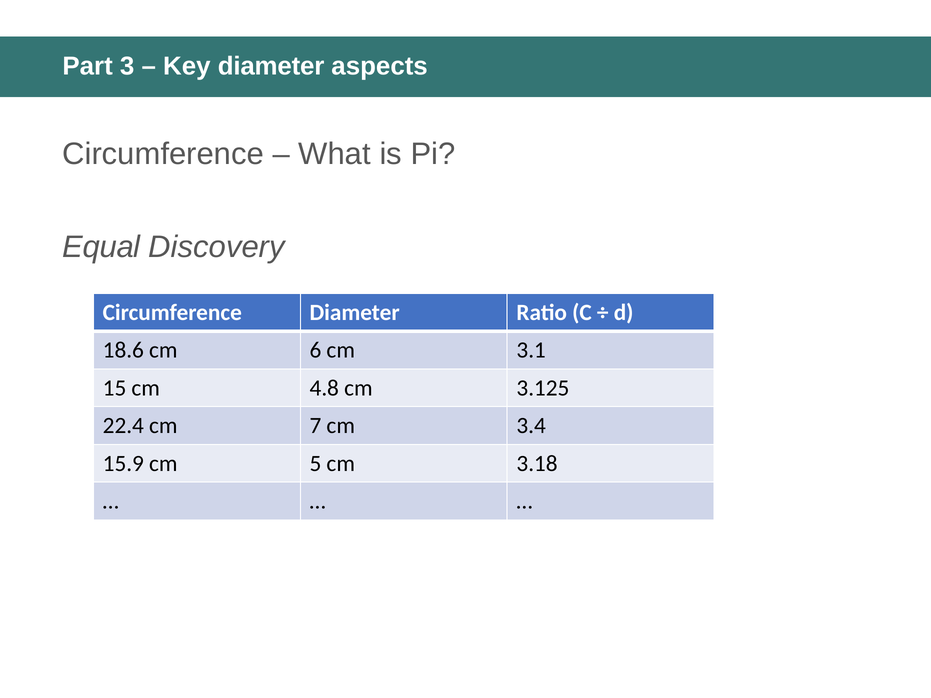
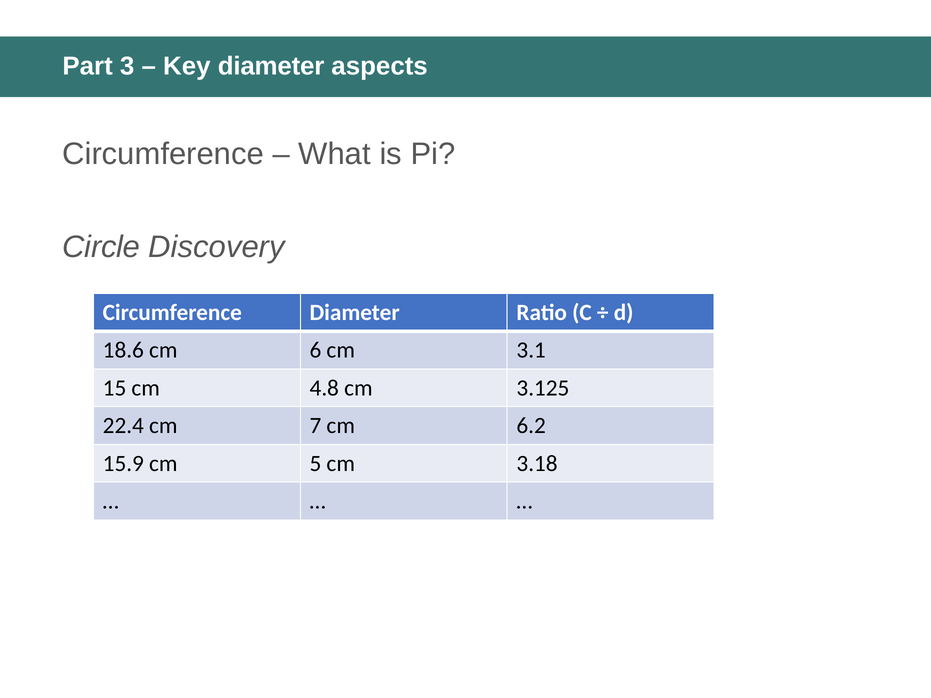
Equal: Equal -> Circle
3.4: 3.4 -> 6.2
